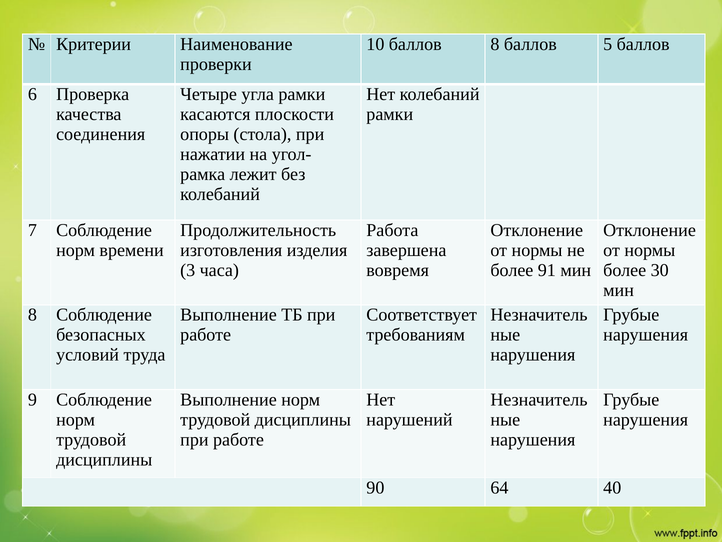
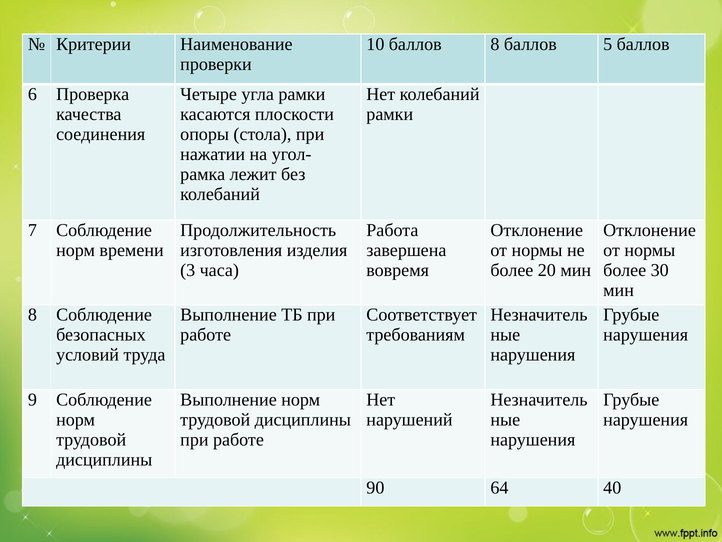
91: 91 -> 20
